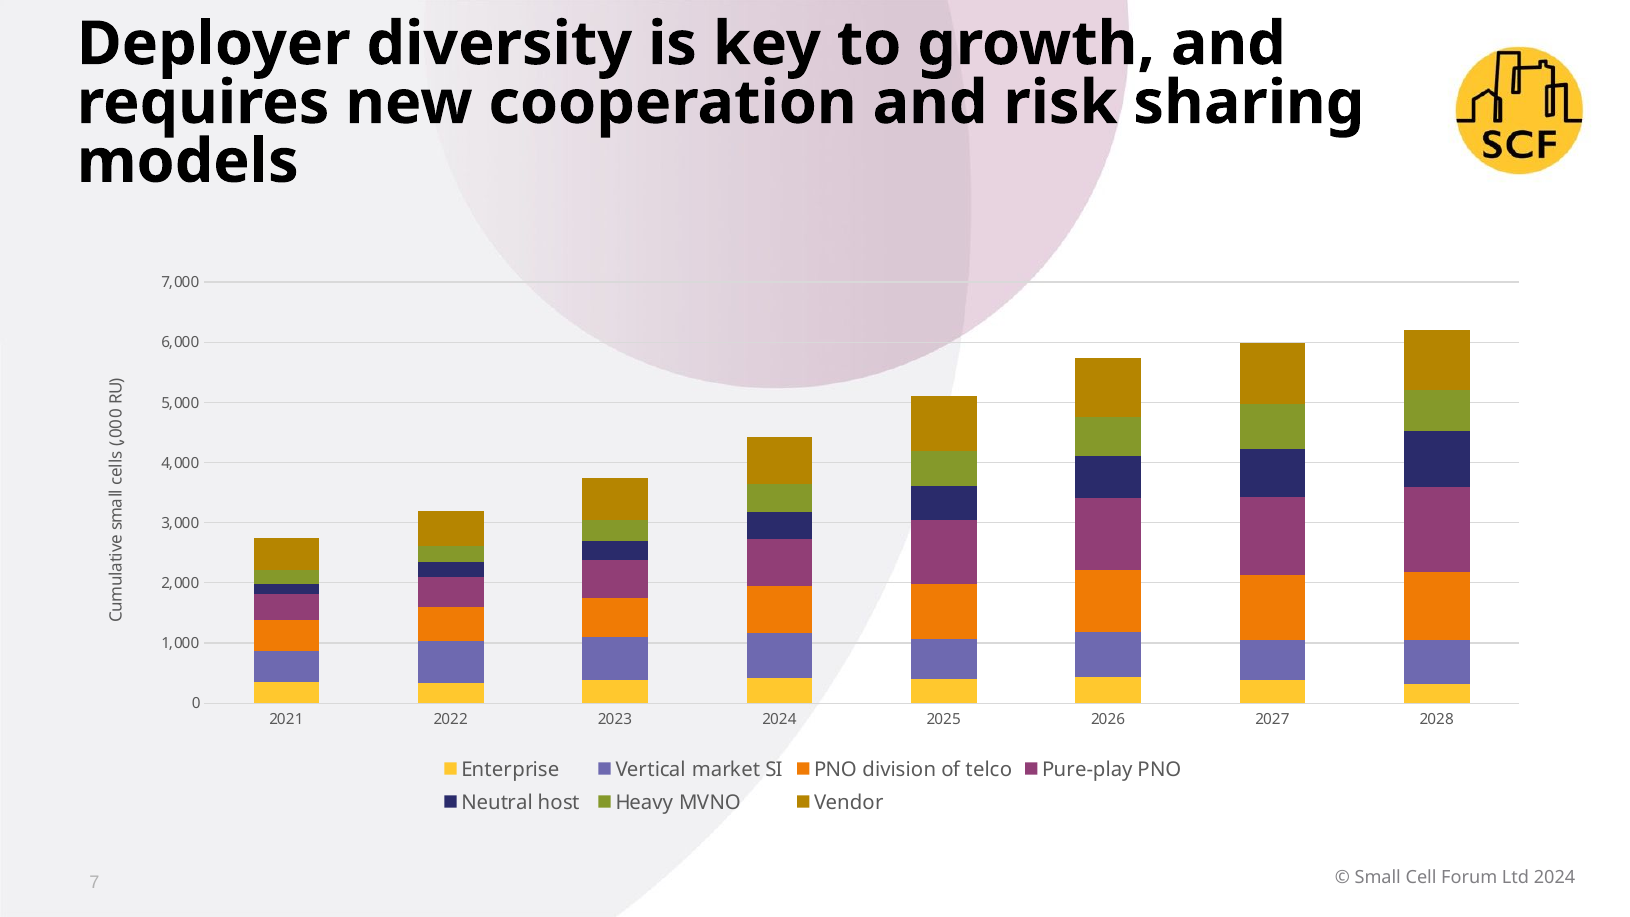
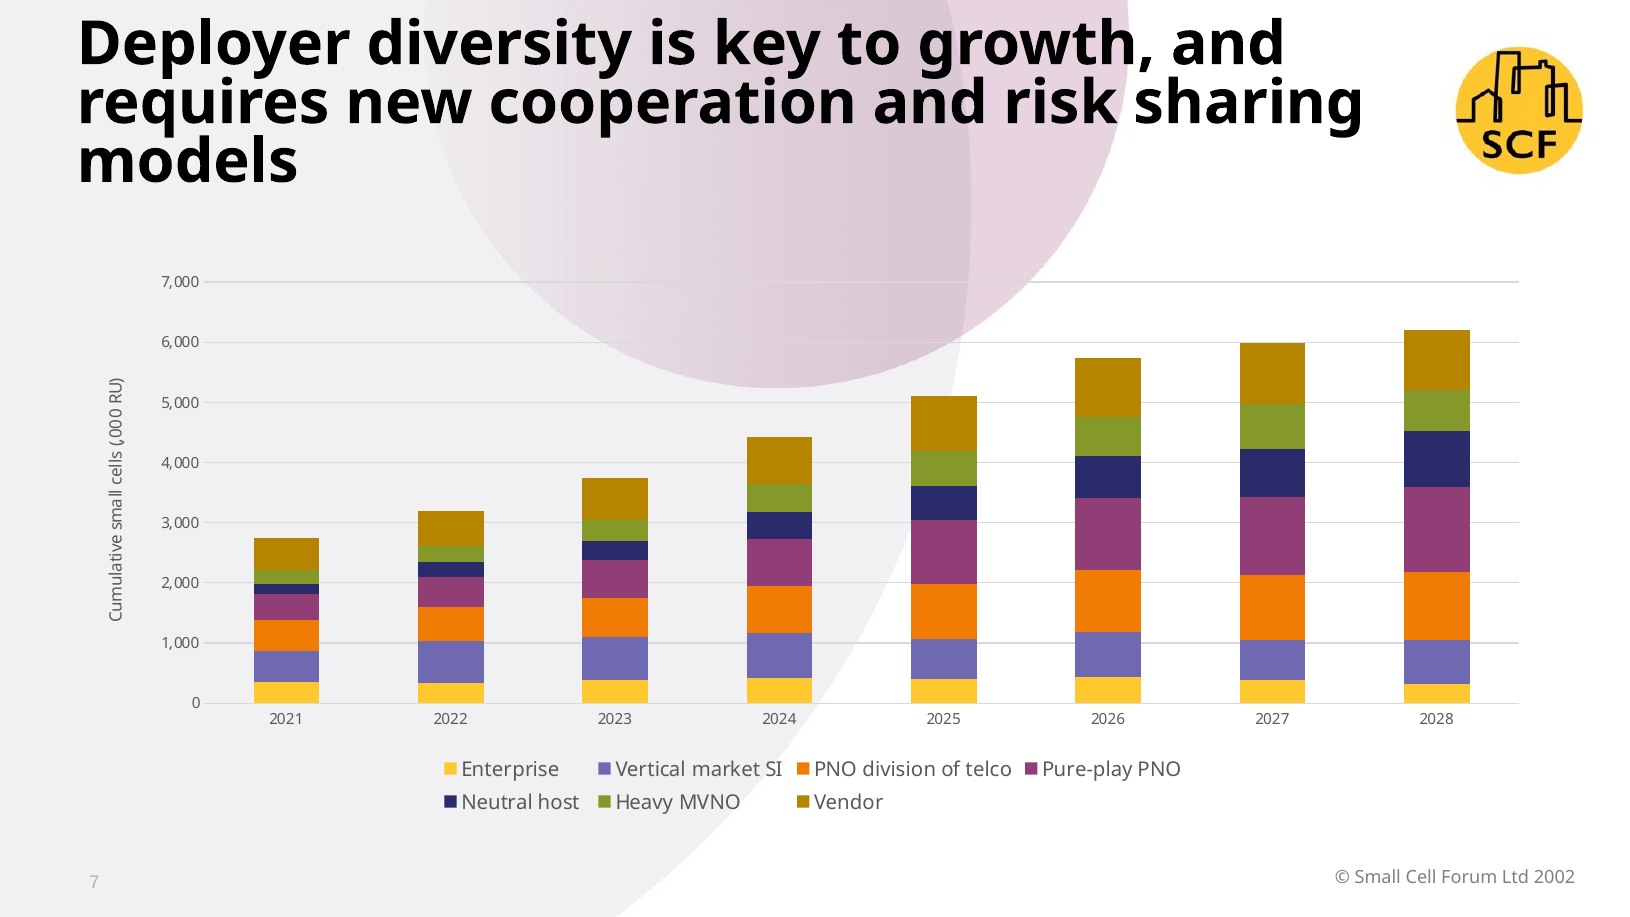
Ltd 2024: 2024 -> 2002
